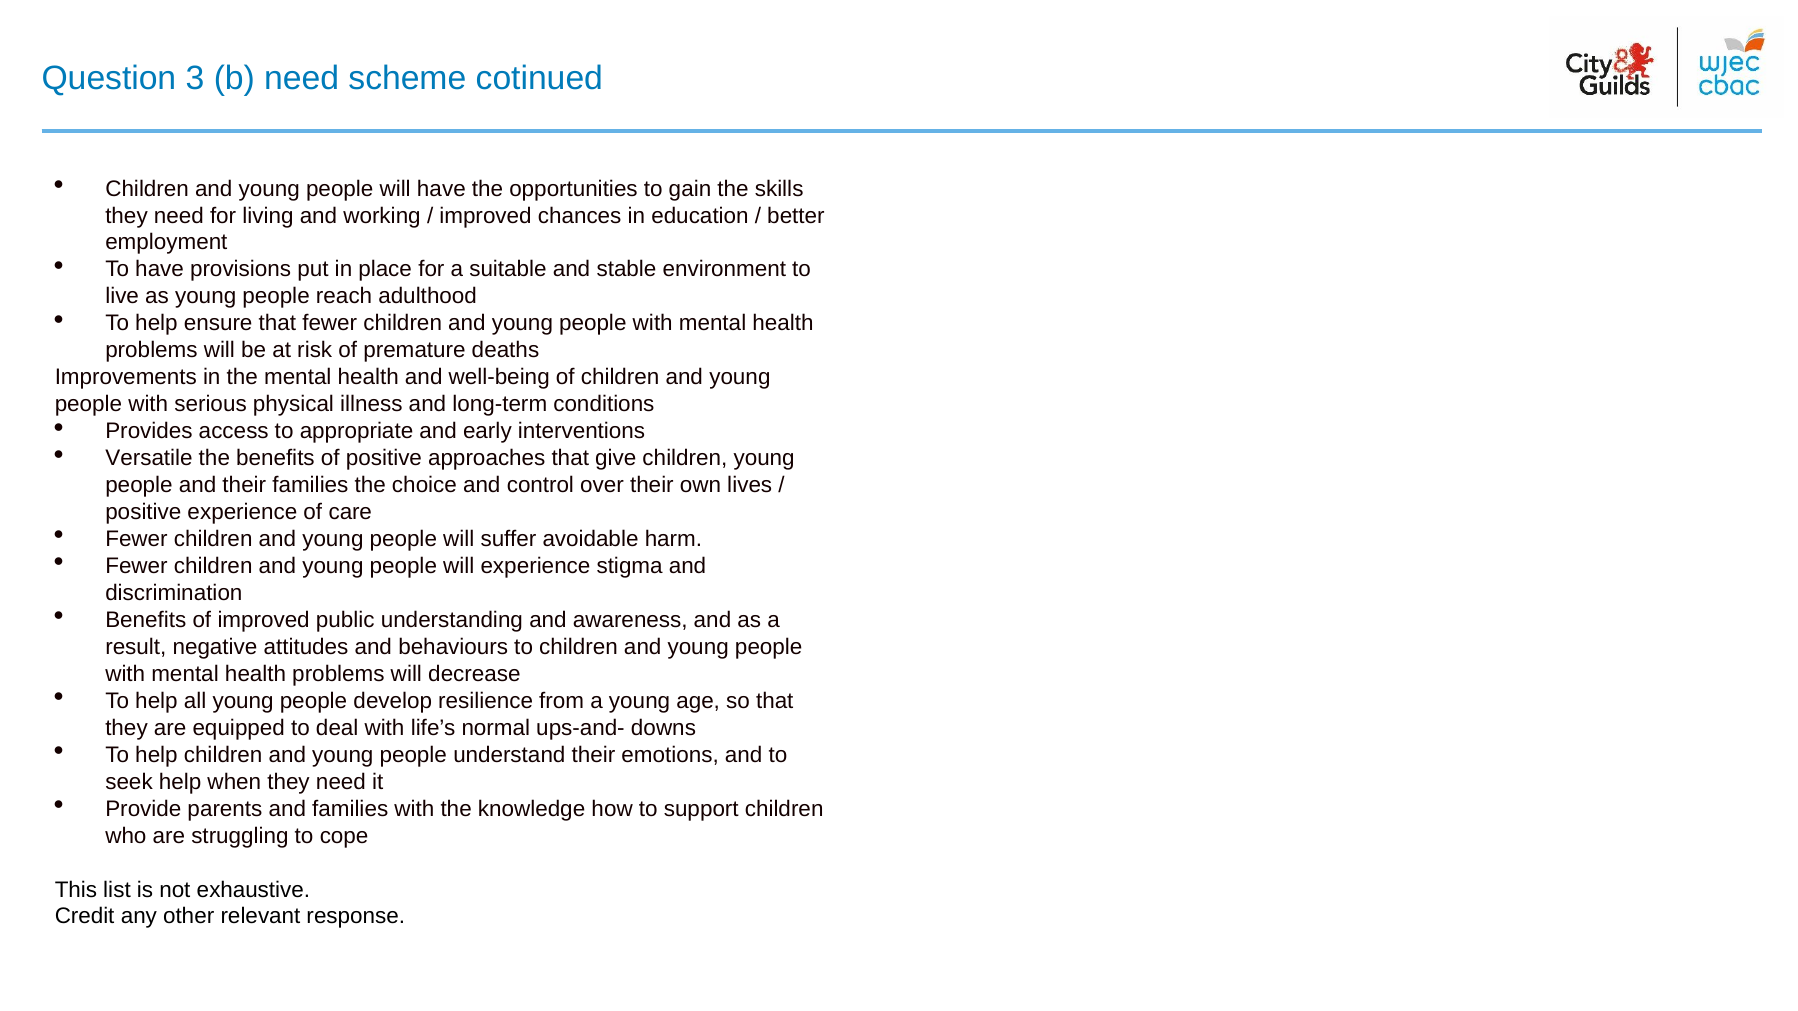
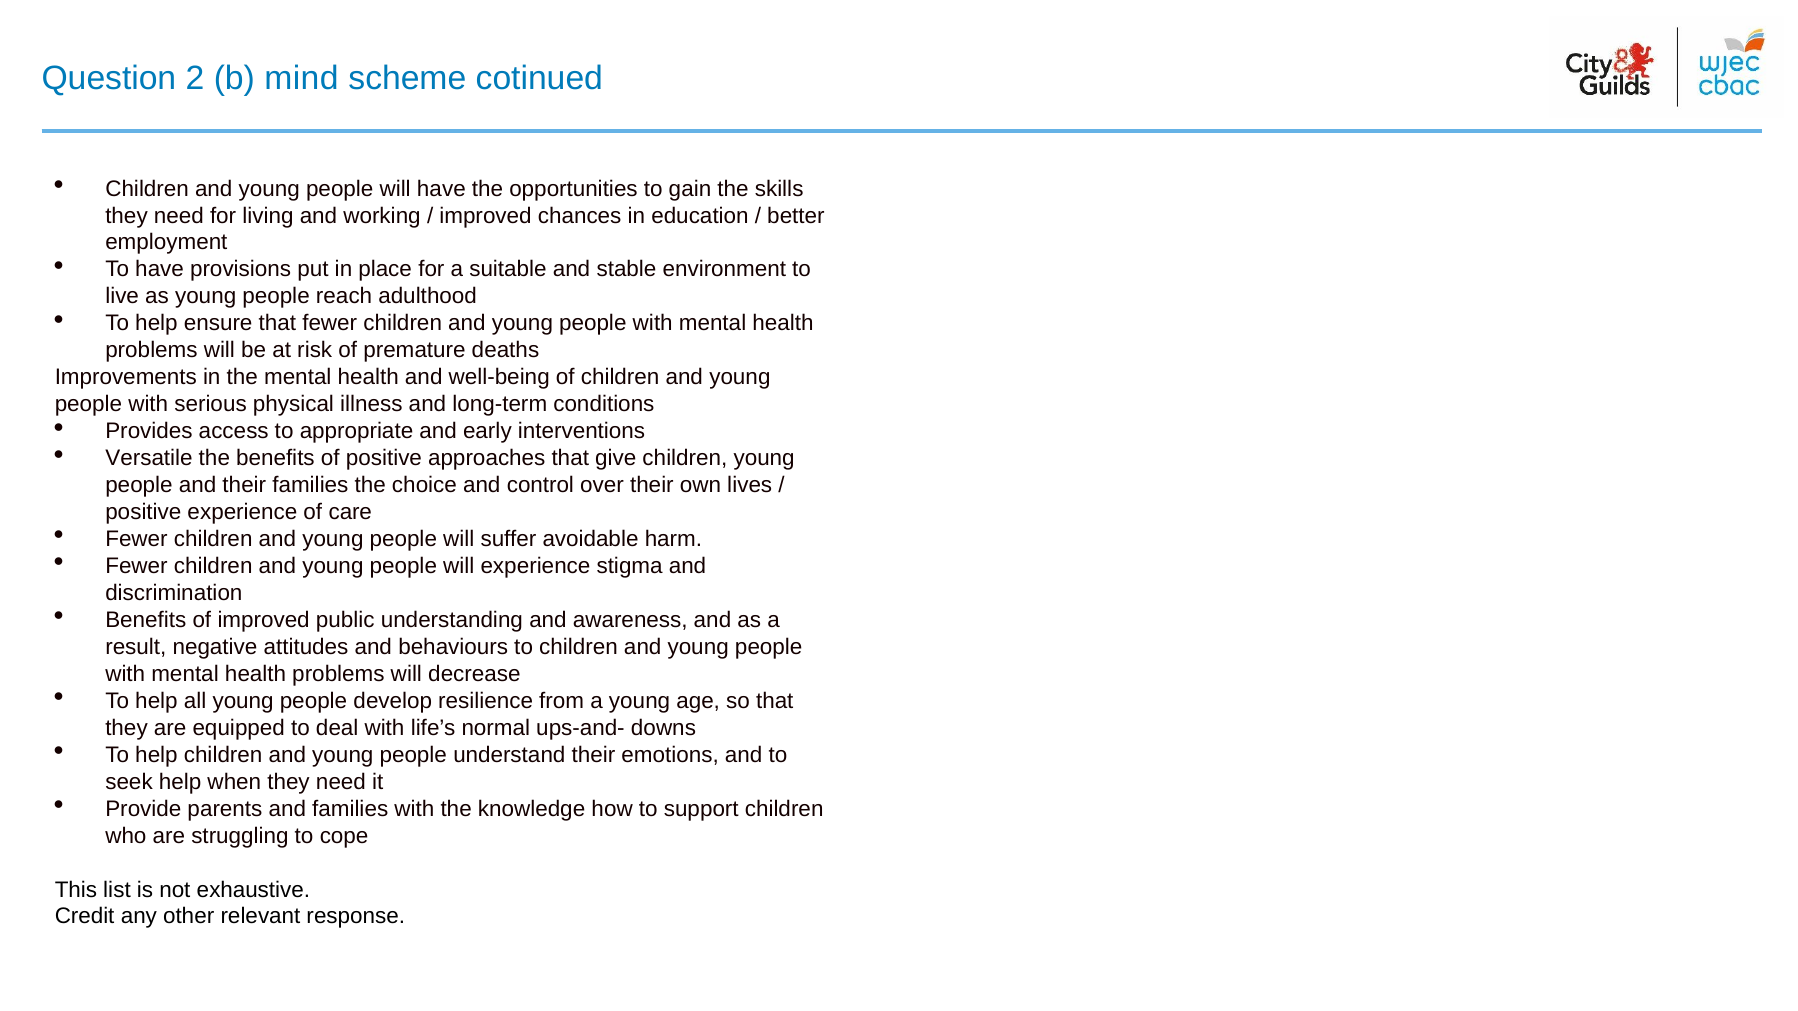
3: 3 -> 2
b need: need -> mind
